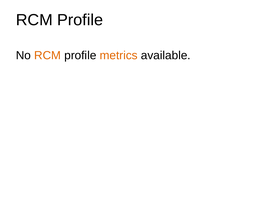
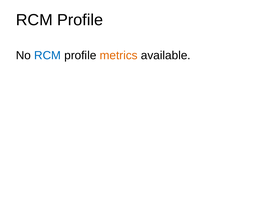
RCM at (48, 56) colour: orange -> blue
